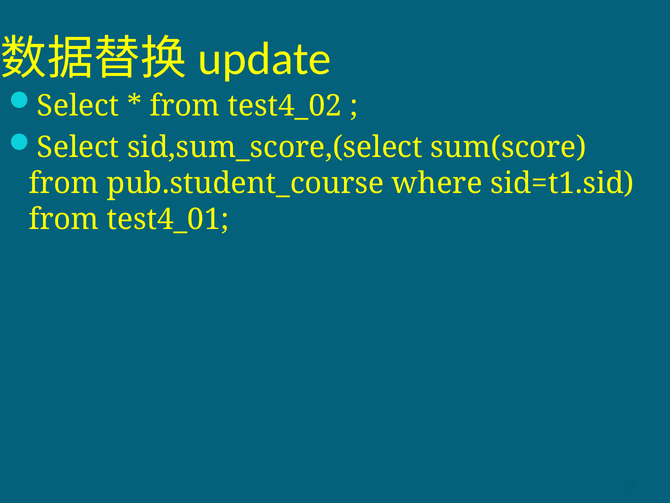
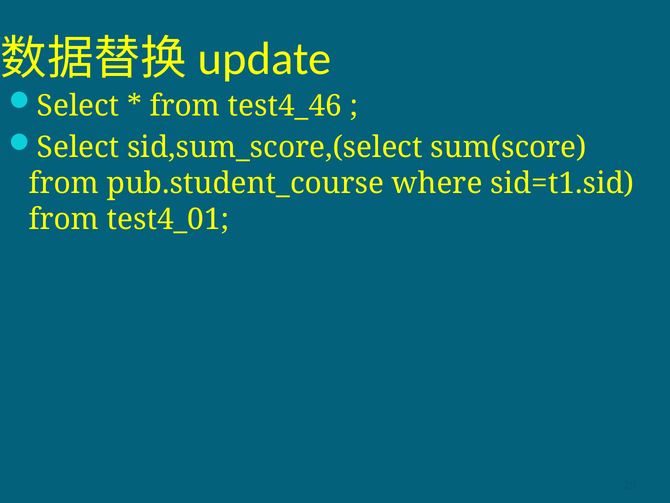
test4_02: test4_02 -> test4_46
